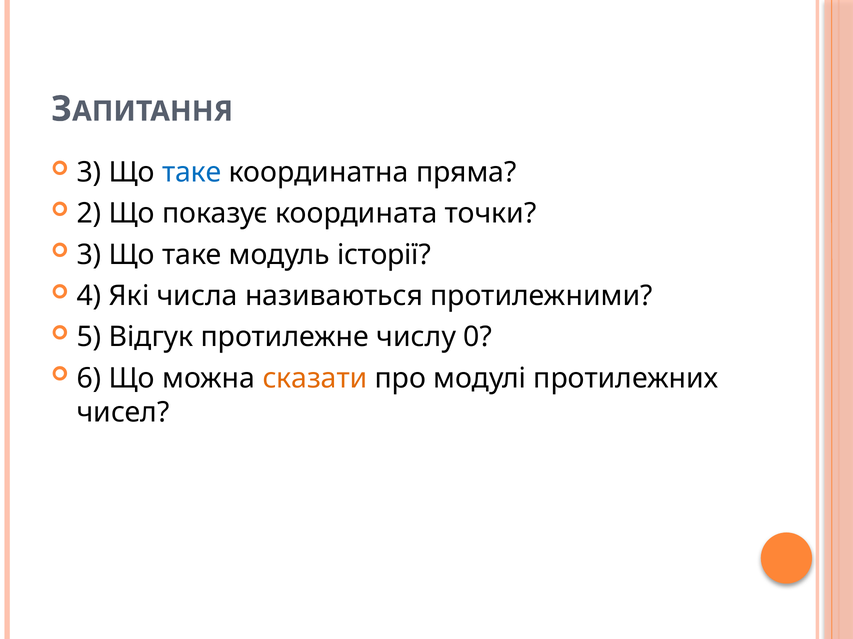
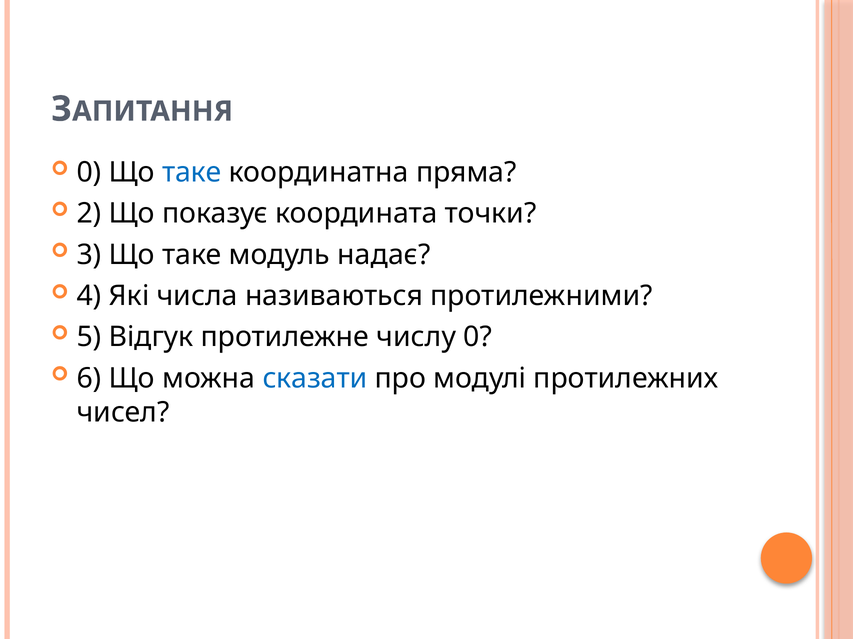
3 at (89, 173): 3 -> 0
історії: історії -> надає
сказати colour: orange -> blue
